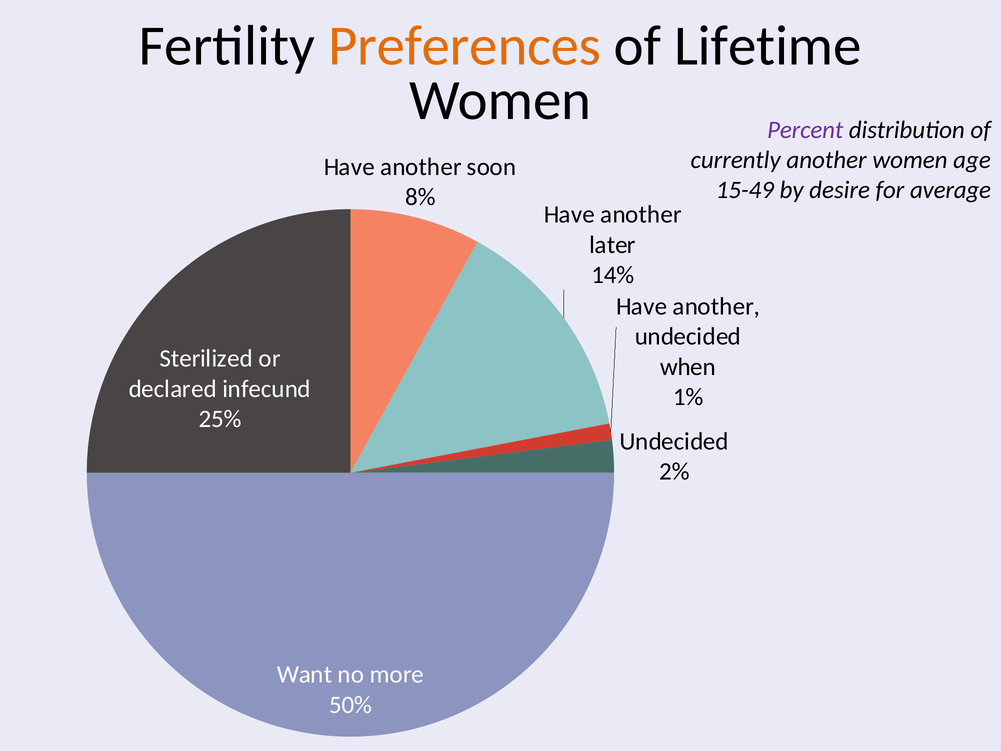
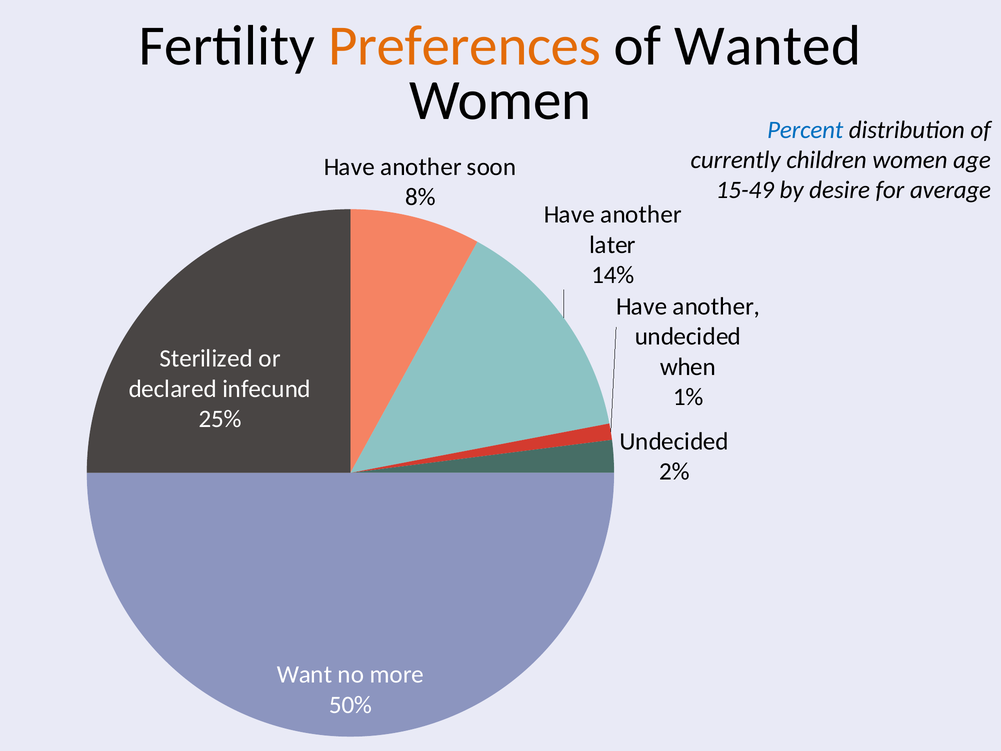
Lifetime: Lifetime -> Wanted
Percent colour: purple -> blue
currently another: another -> children
